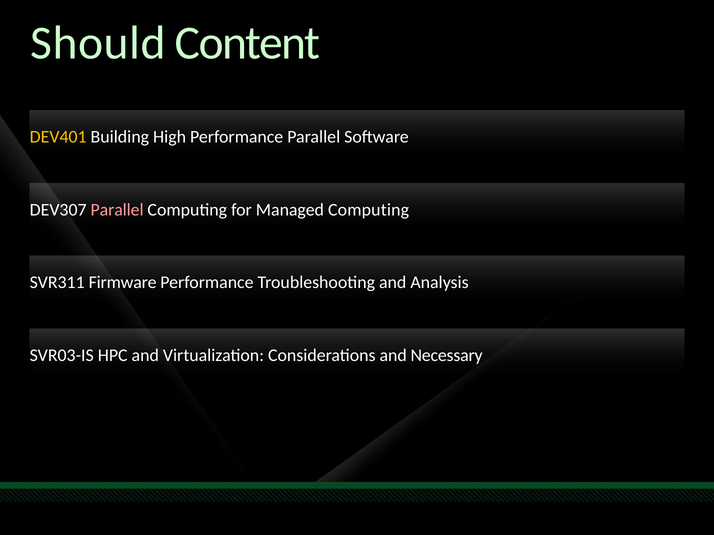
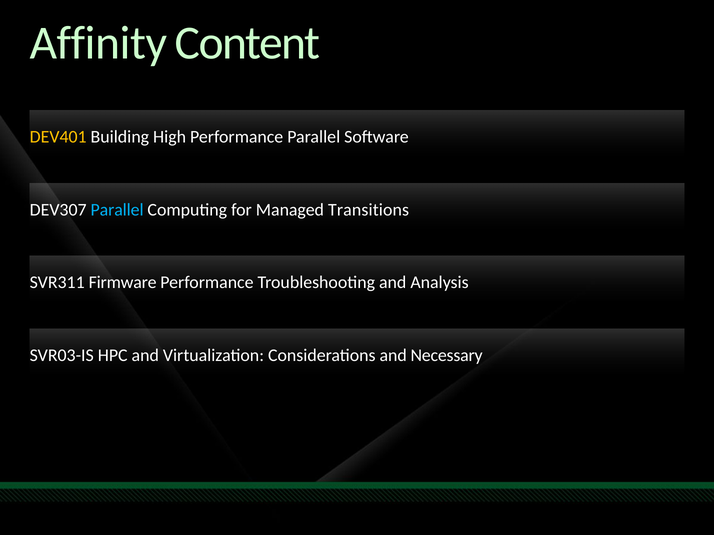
Should: Should -> Affinity
Parallel at (117, 210) colour: pink -> light blue
Managed Computing: Computing -> Transitions
